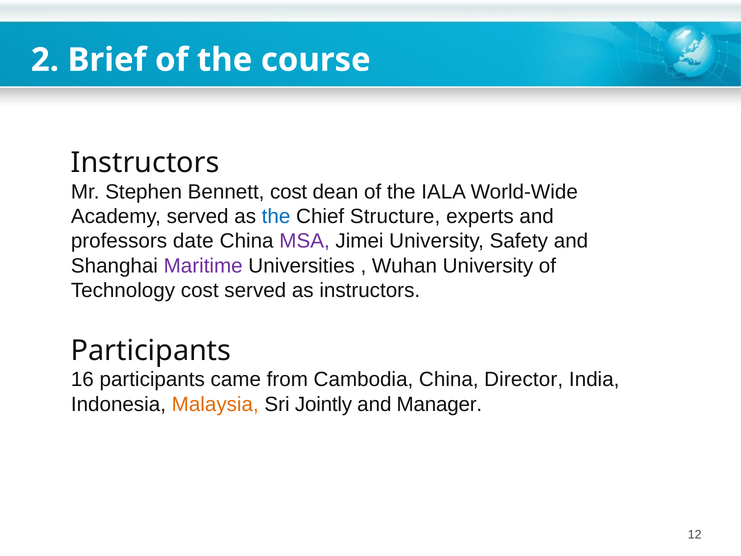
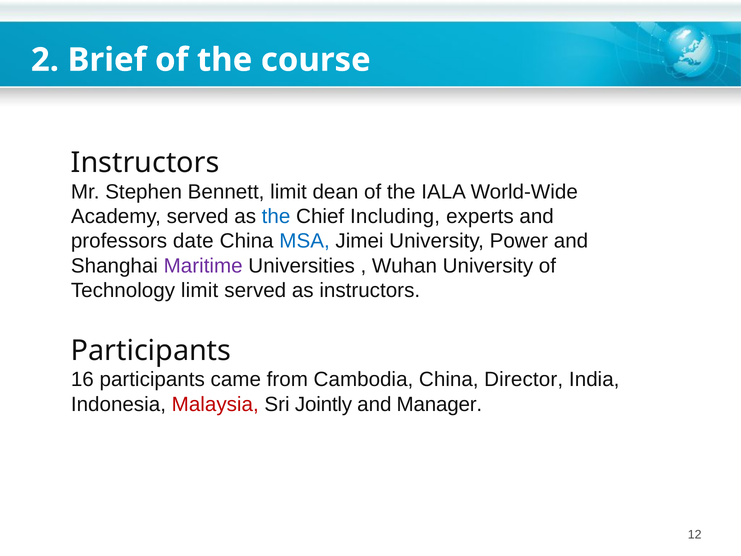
Bennett cost: cost -> limit
Structure: Structure -> Including
MSA colour: purple -> blue
Safety: Safety -> Power
Technology cost: cost -> limit
Malaysia colour: orange -> red
